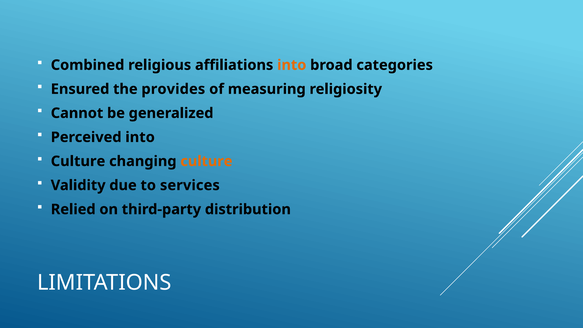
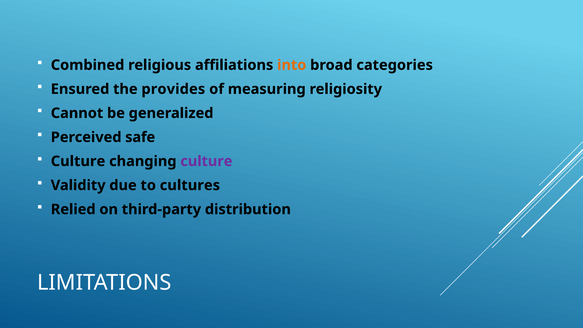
Perceived into: into -> safe
culture at (206, 161) colour: orange -> purple
services: services -> cultures
